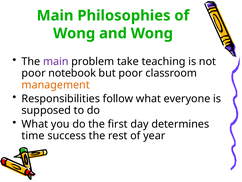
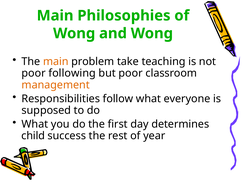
main at (56, 61) colour: purple -> orange
notebook: notebook -> following
time: time -> child
